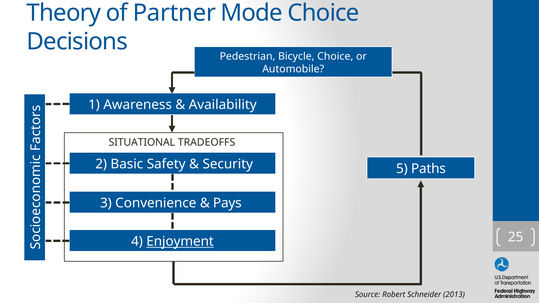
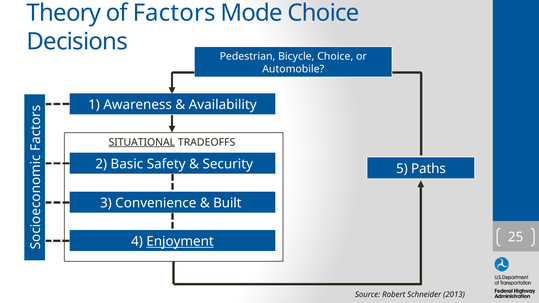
Partner: Partner -> Factors
SITUATIONAL underline: none -> present
Pays: Pays -> Built
